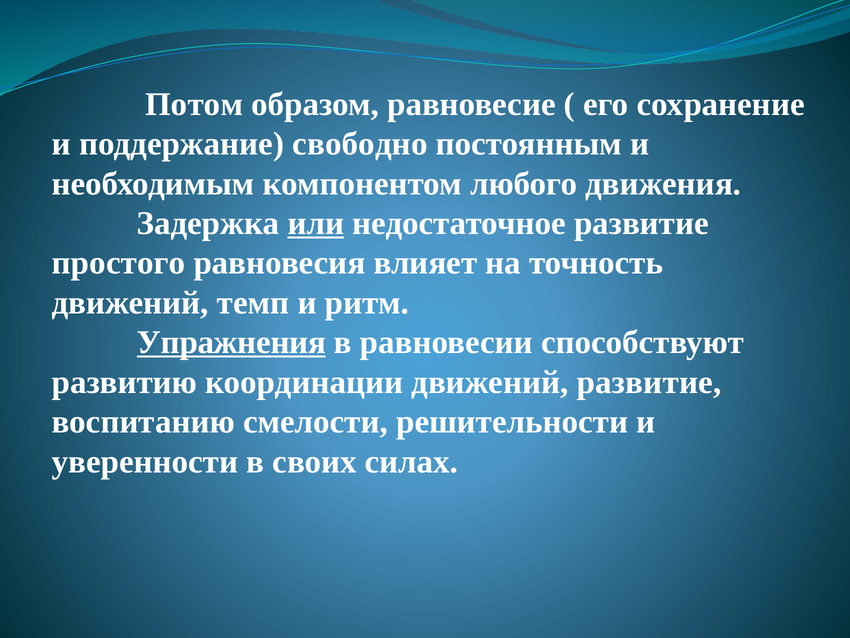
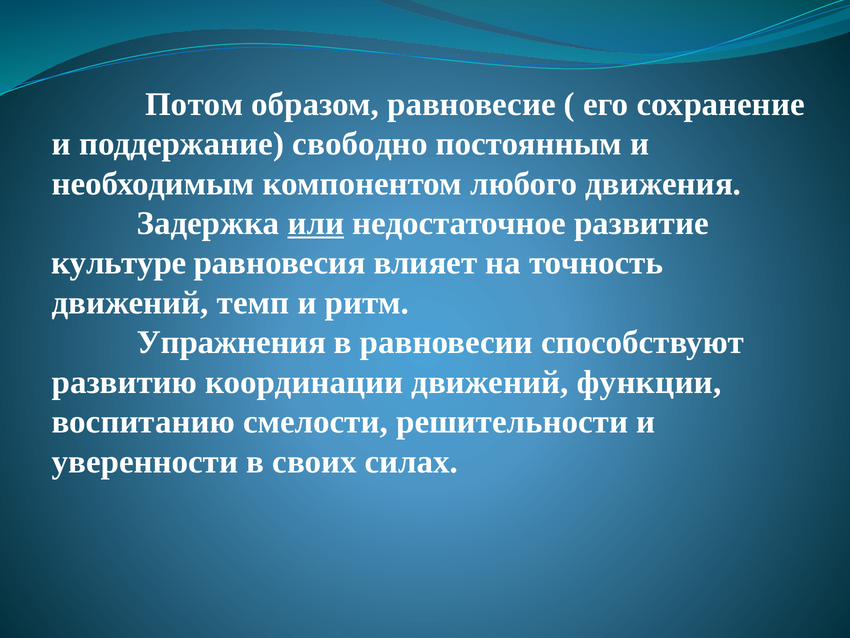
простого: простого -> культуре
Упражнения underline: present -> none
движений развитие: развитие -> функции
